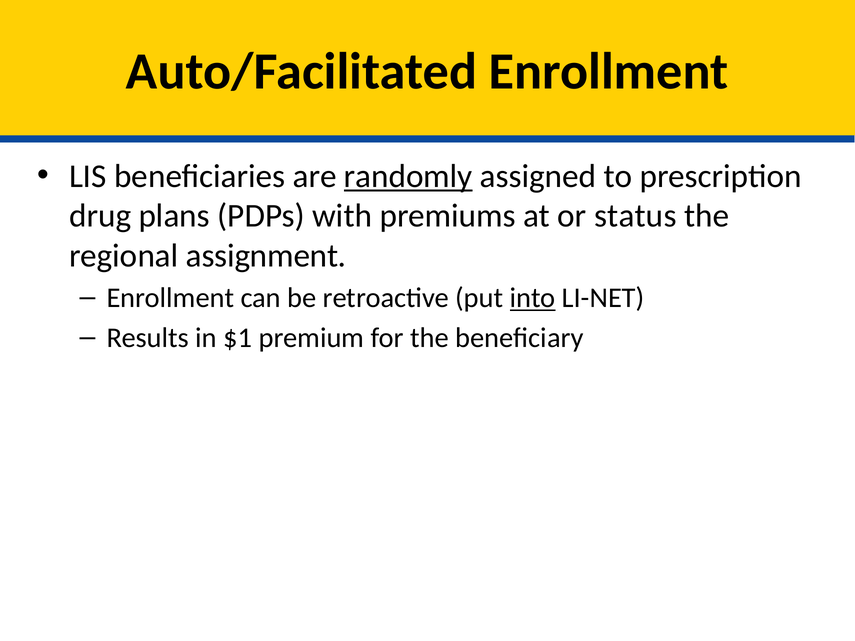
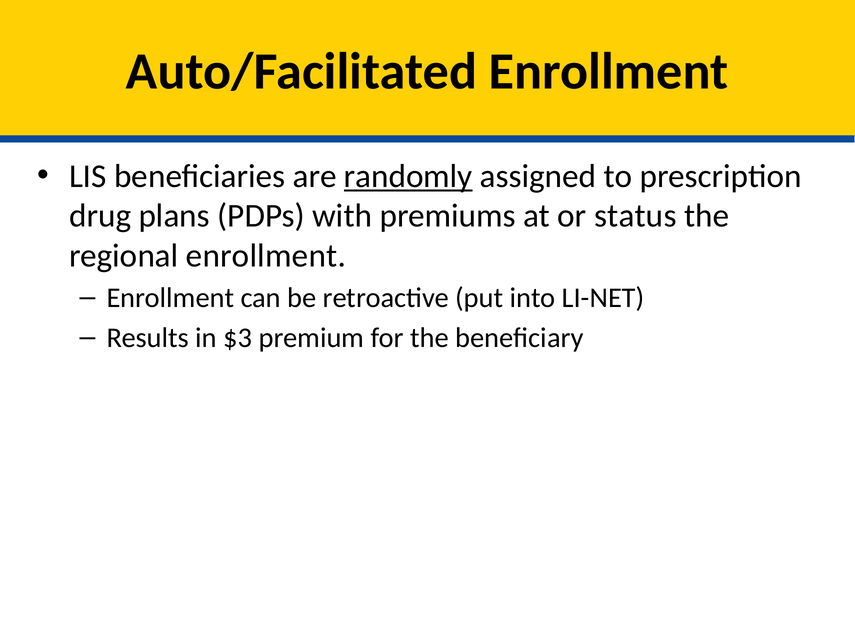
regional assignment: assignment -> enrollment
into underline: present -> none
$1: $1 -> $3
